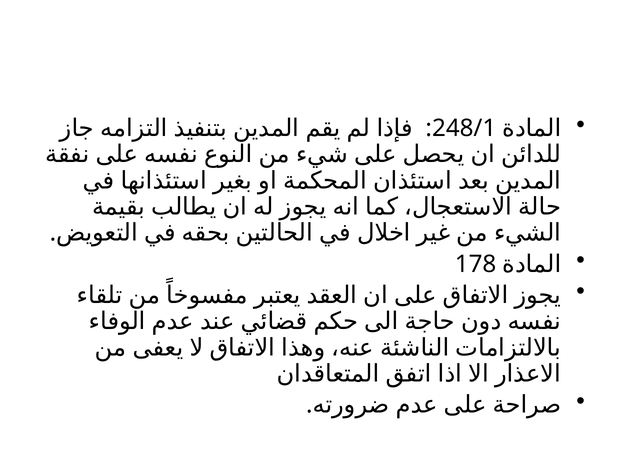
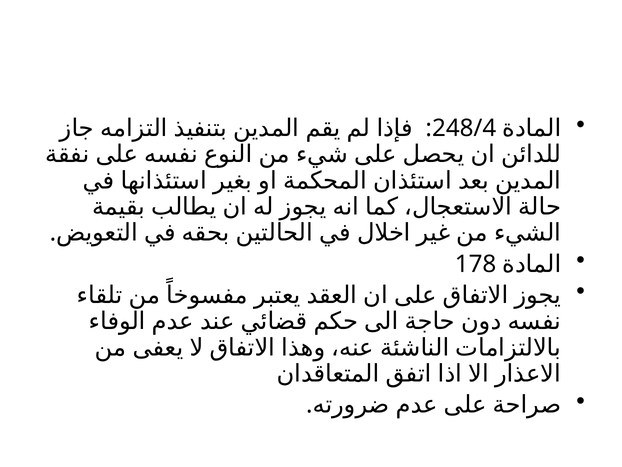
248/1: 248/1 -> 248/4
